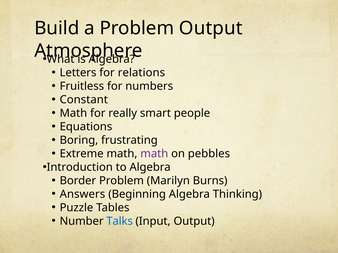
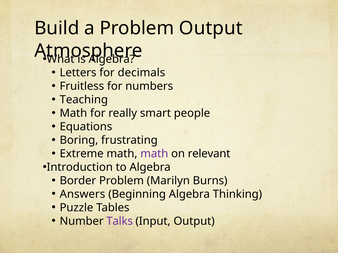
relations: relations -> decimals
Constant: Constant -> Teaching
pebbles: pebbles -> relevant
Talks colour: blue -> purple
